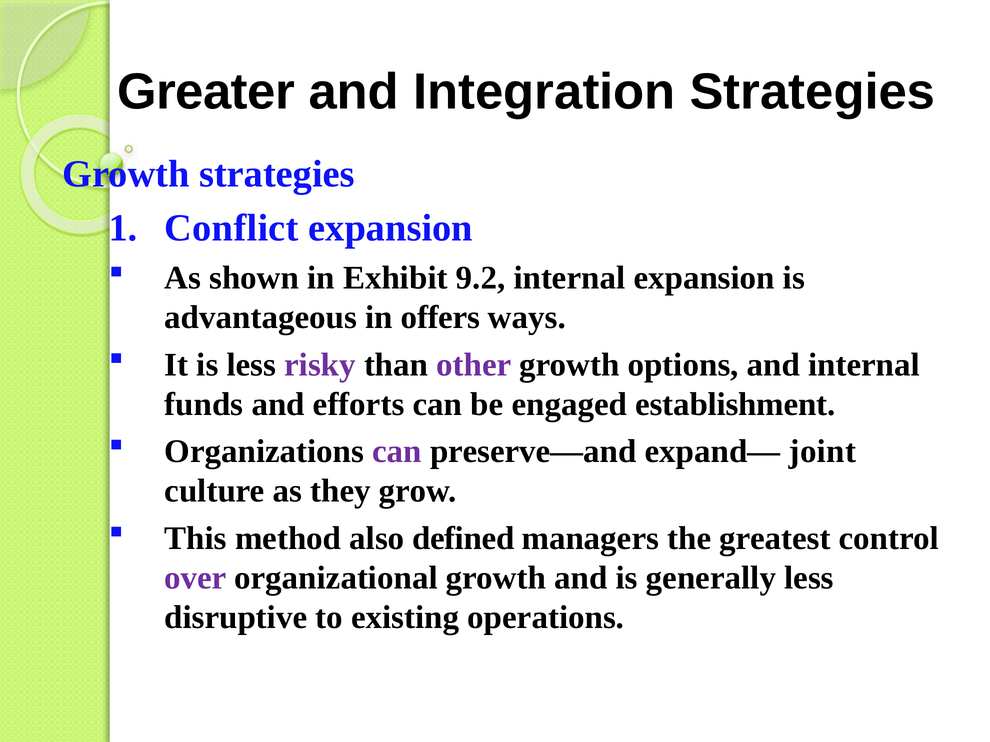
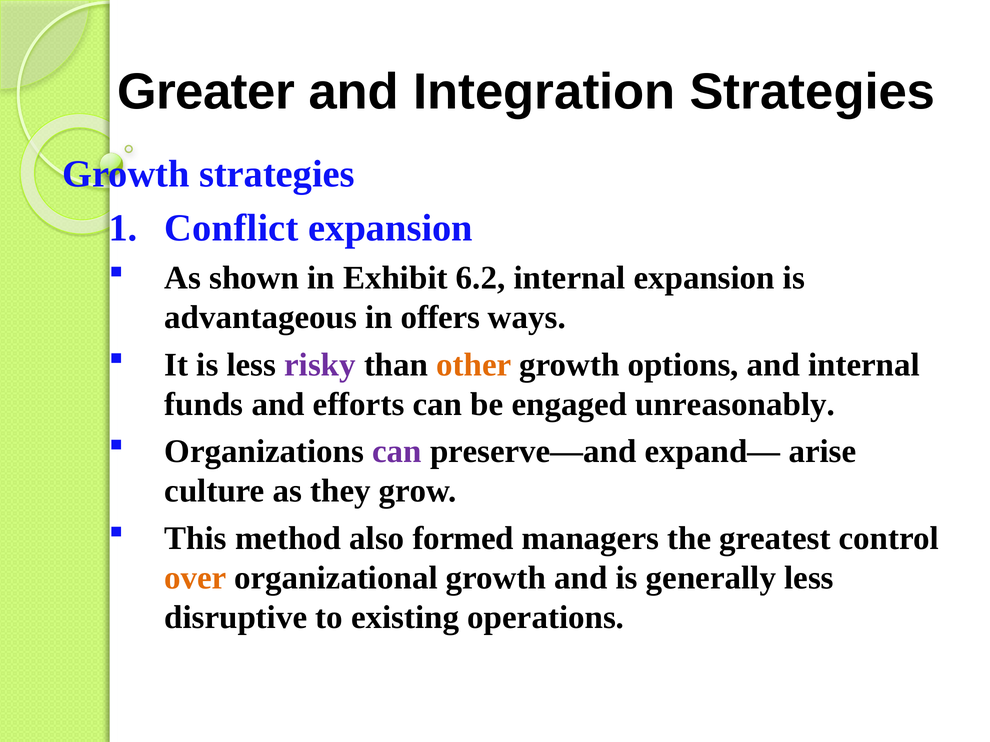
9.2: 9.2 -> 6.2
other colour: purple -> orange
establishment: establishment -> unreasonably
joint: joint -> arise
defined: defined -> formed
over colour: purple -> orange
